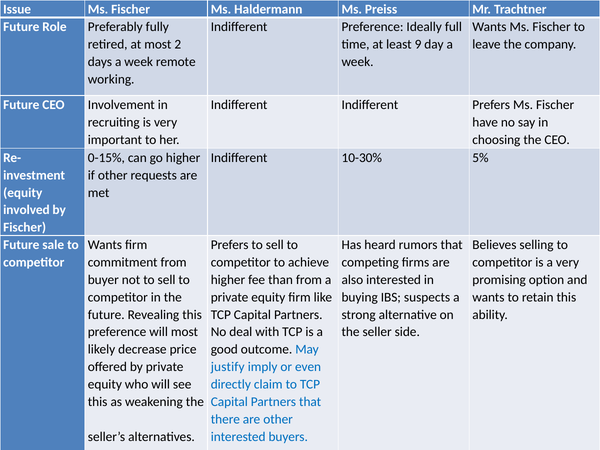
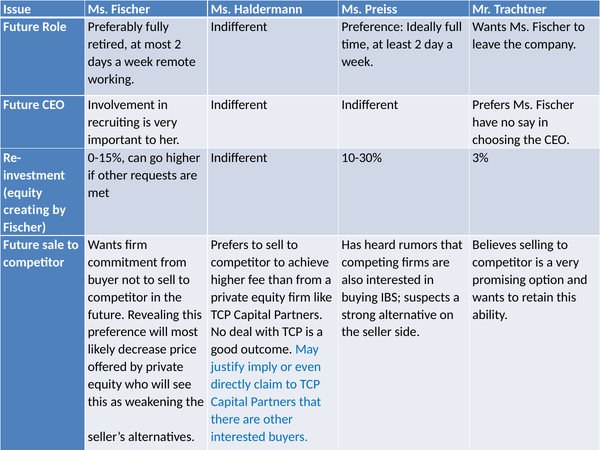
least 9: 9 -> 2
5%: 5% -> 3%
involved: involved -> creating
